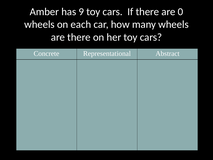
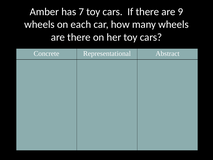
9: 9 -> 7
0: 0 -> 9
